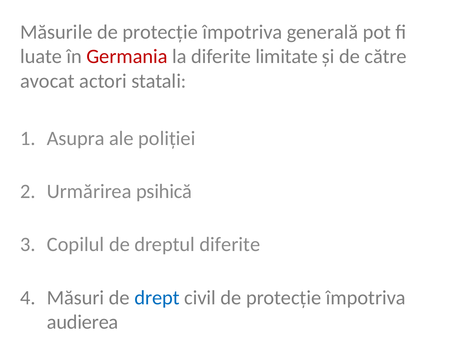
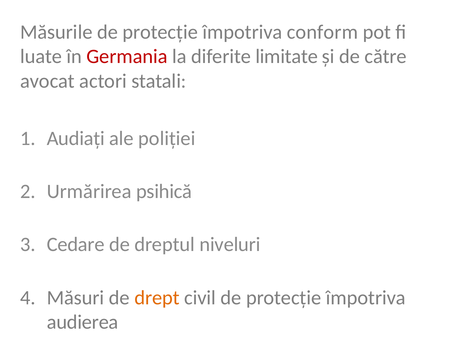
generală: generală -> conform
Asupra: Asupra -> Audiați
Copilul: Copilul -> Cedare
dreptul diferite: diferite -> niveluri
drept colour: blue -> orange
